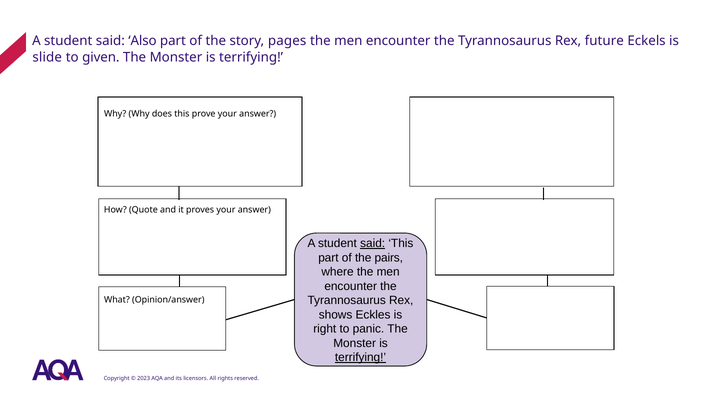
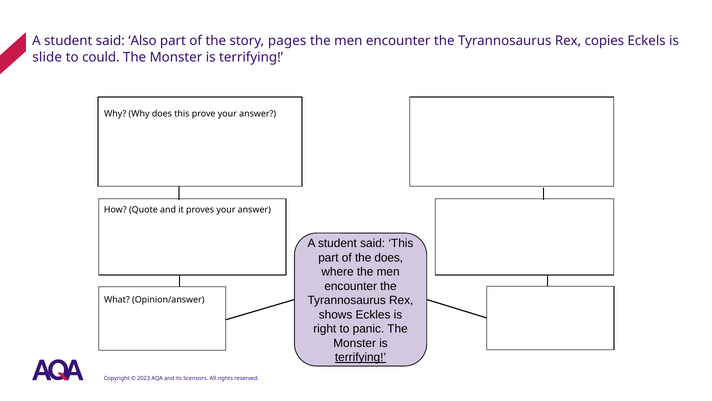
future: future -> copies
given: given -> could
said at (373, 243) underline: present -> none
the pairs: pairs -> does
